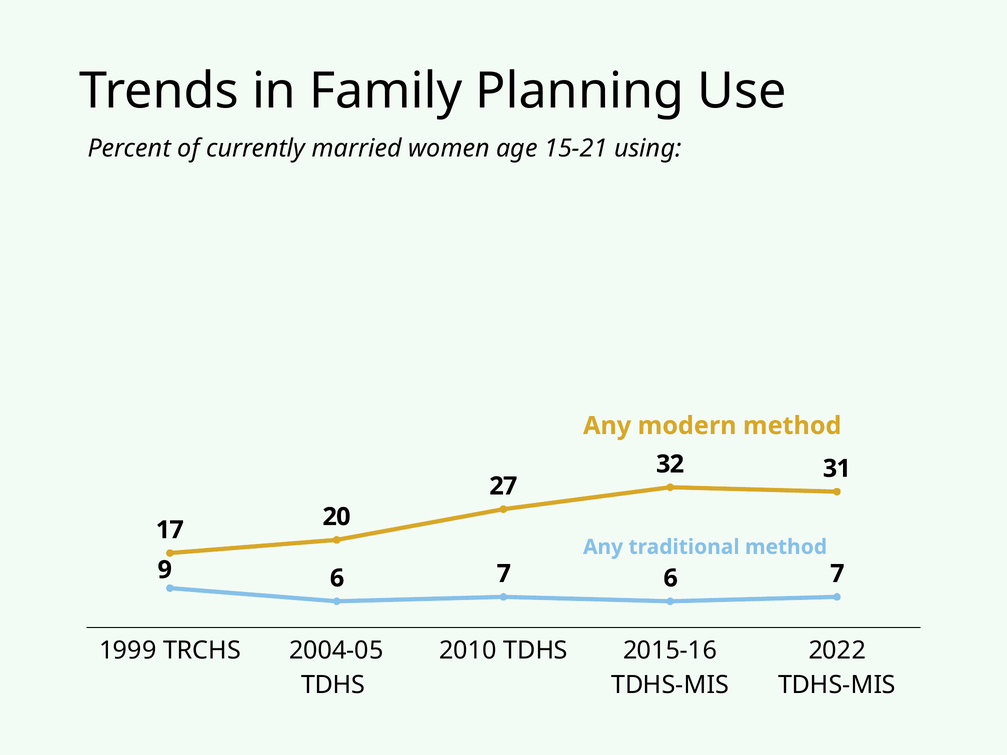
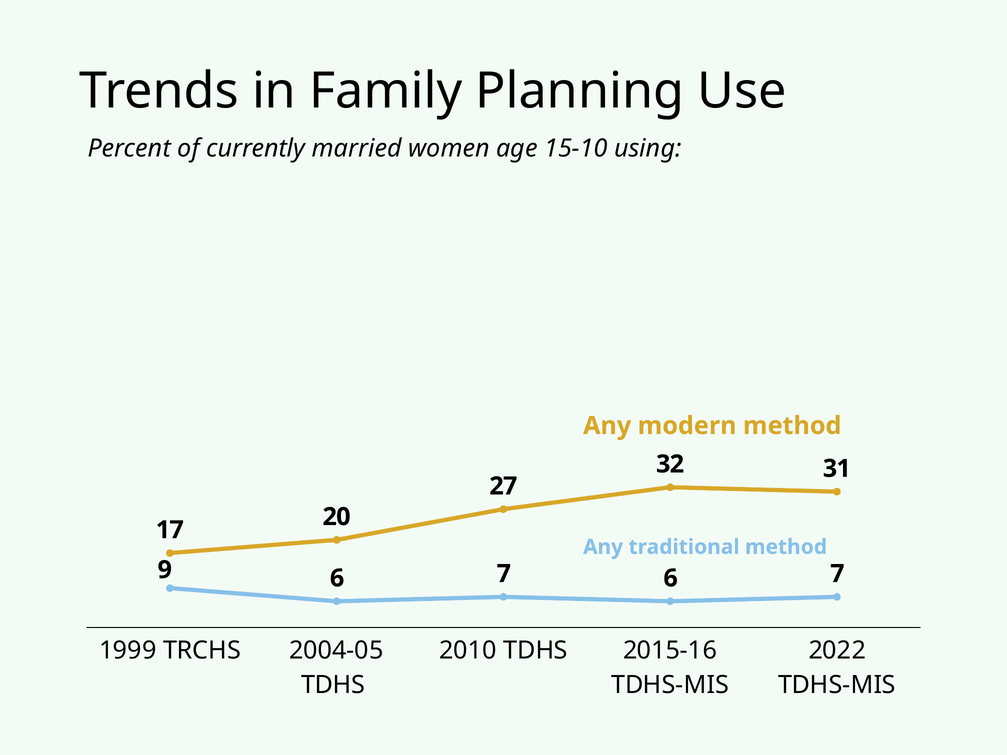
15-21: 15-21 -> 15-10
